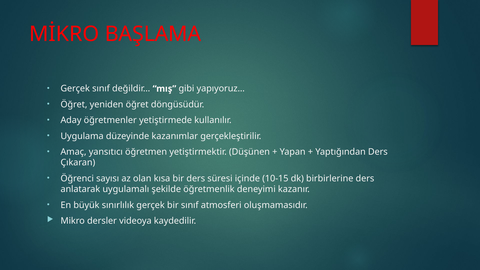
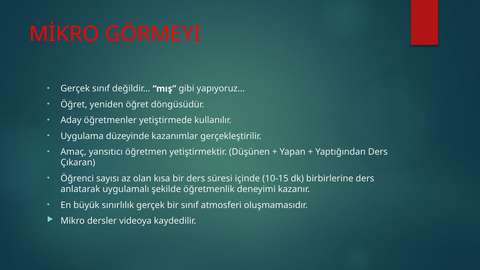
BAŞLAMA: BAŞLAMA -> GÖRMEYI
